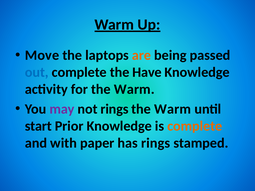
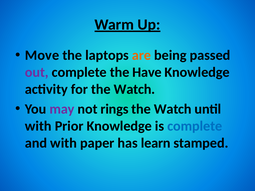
out colour: blue -> purple
for the Warm: Warm -> Watch
Warm at (173, 109): Warm -> Watch
start at (38, 126): start -> with
complete at (195, 126) colour: orange -> blue
has rings: rings -> learn
